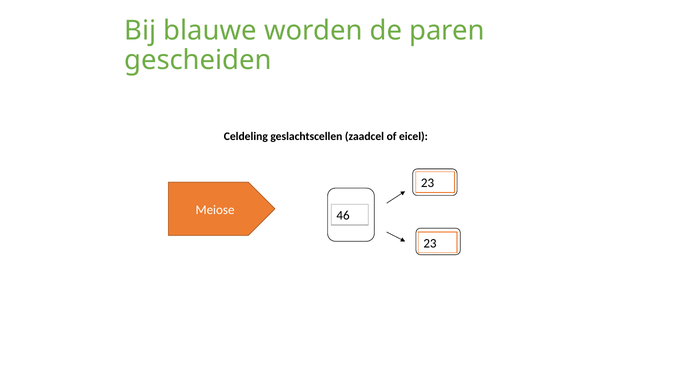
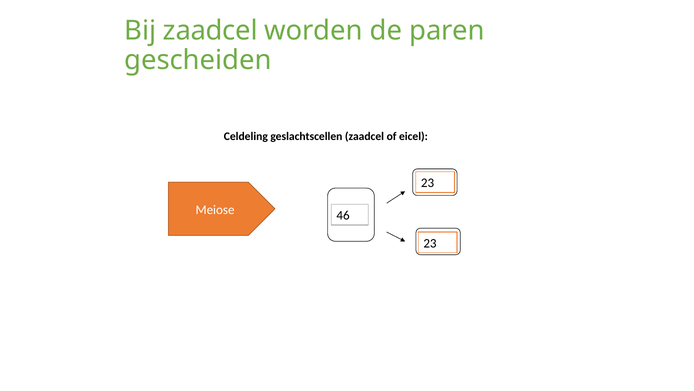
Bij blauwe: blauwe -> zaadcel
